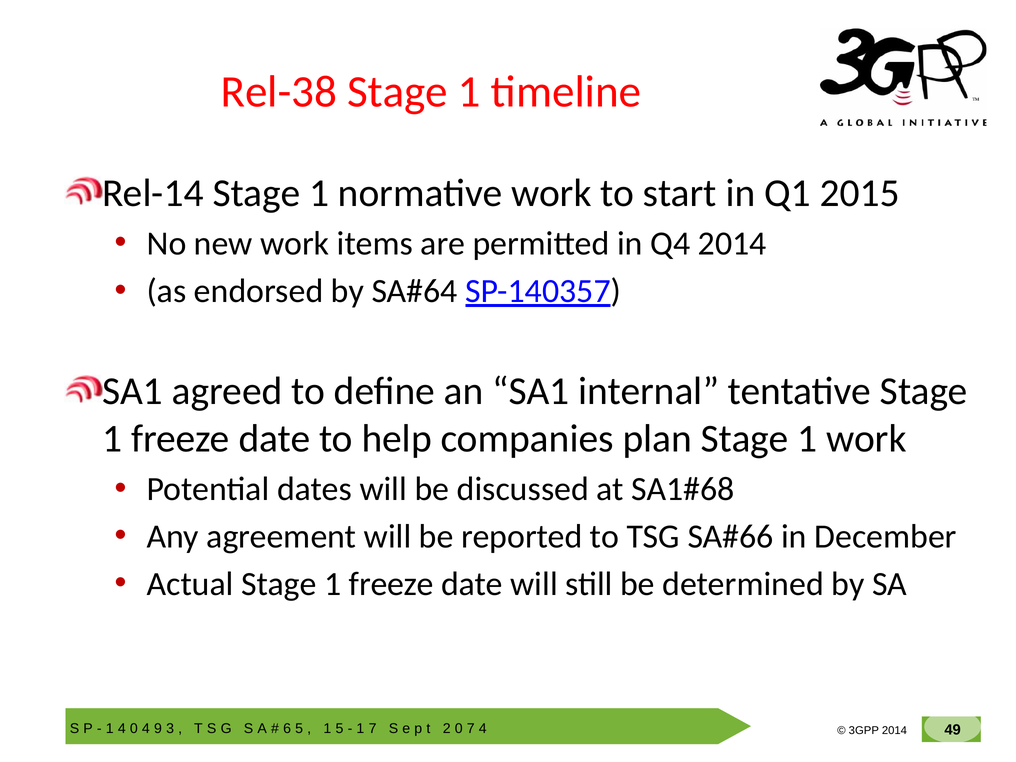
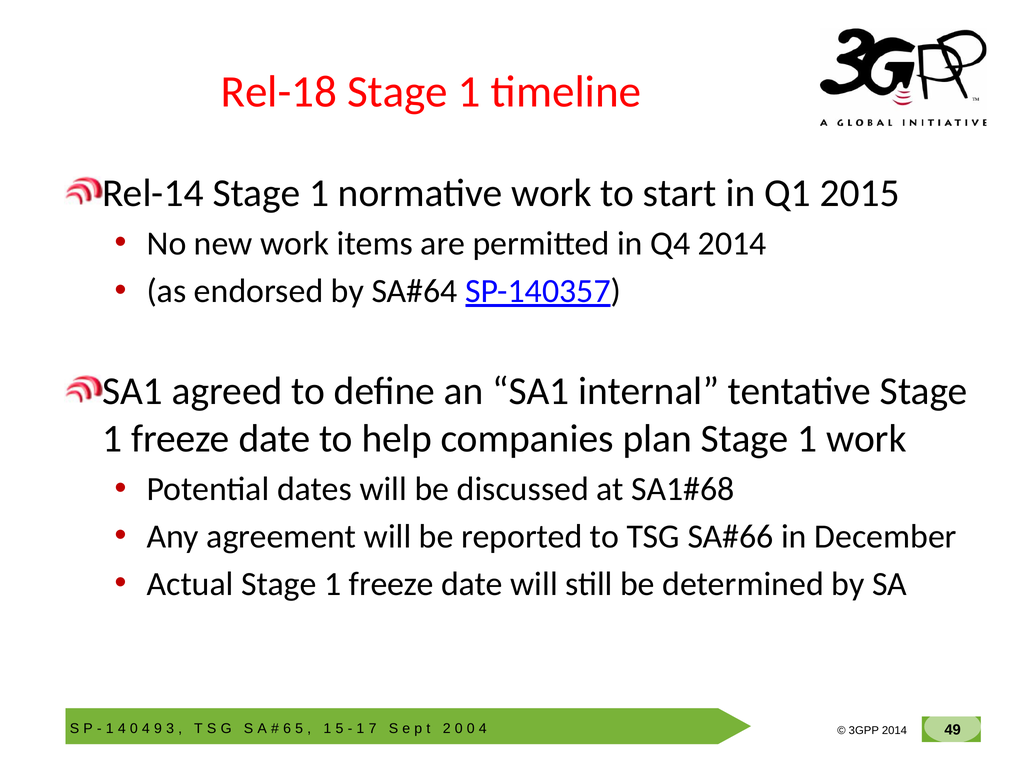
Rel-38: Rel-38 -> Rel-18
7 at (471, 729): 7 -> 0
